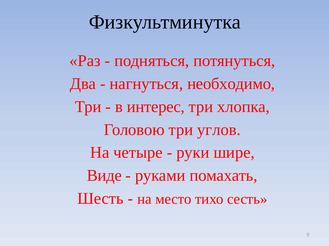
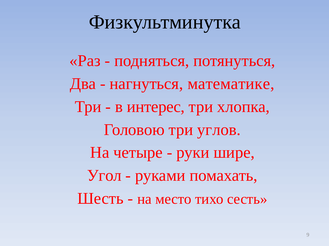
необходимо: необходимо -> математике
Виде: Виде -> Угол
